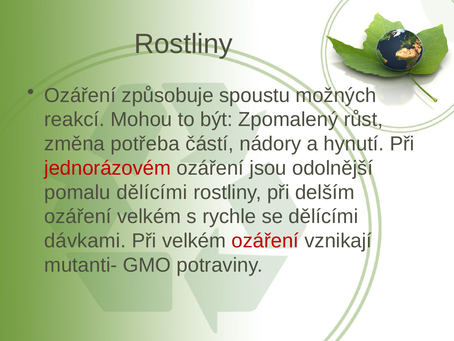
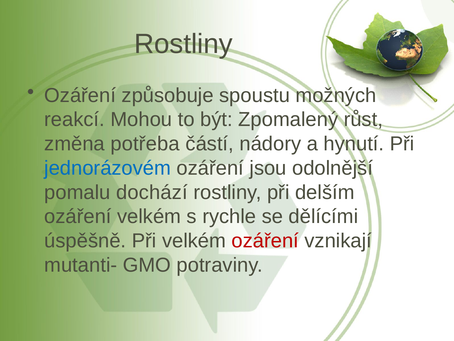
jednorázovém colour: red -> blue
pomalu dělícími: dělícími -> dochází
dávkami: dávkami -> úspěšně
